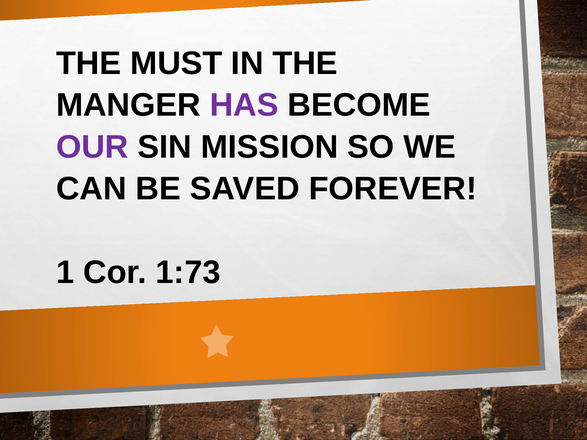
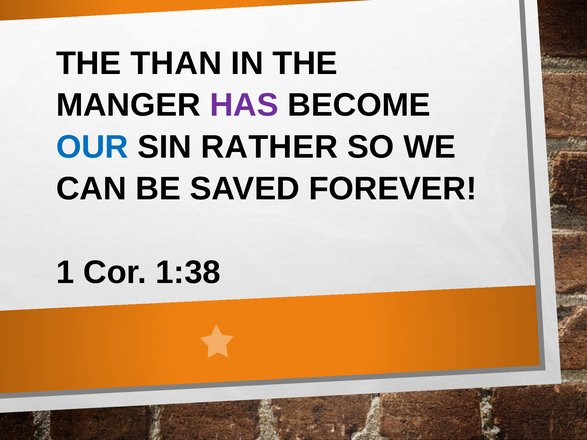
MUST: MUST -> THAN
OUR colour: purple -> blue
MISSION: MISSION -> RATHER
1:73: 1:73 -> 1:38
